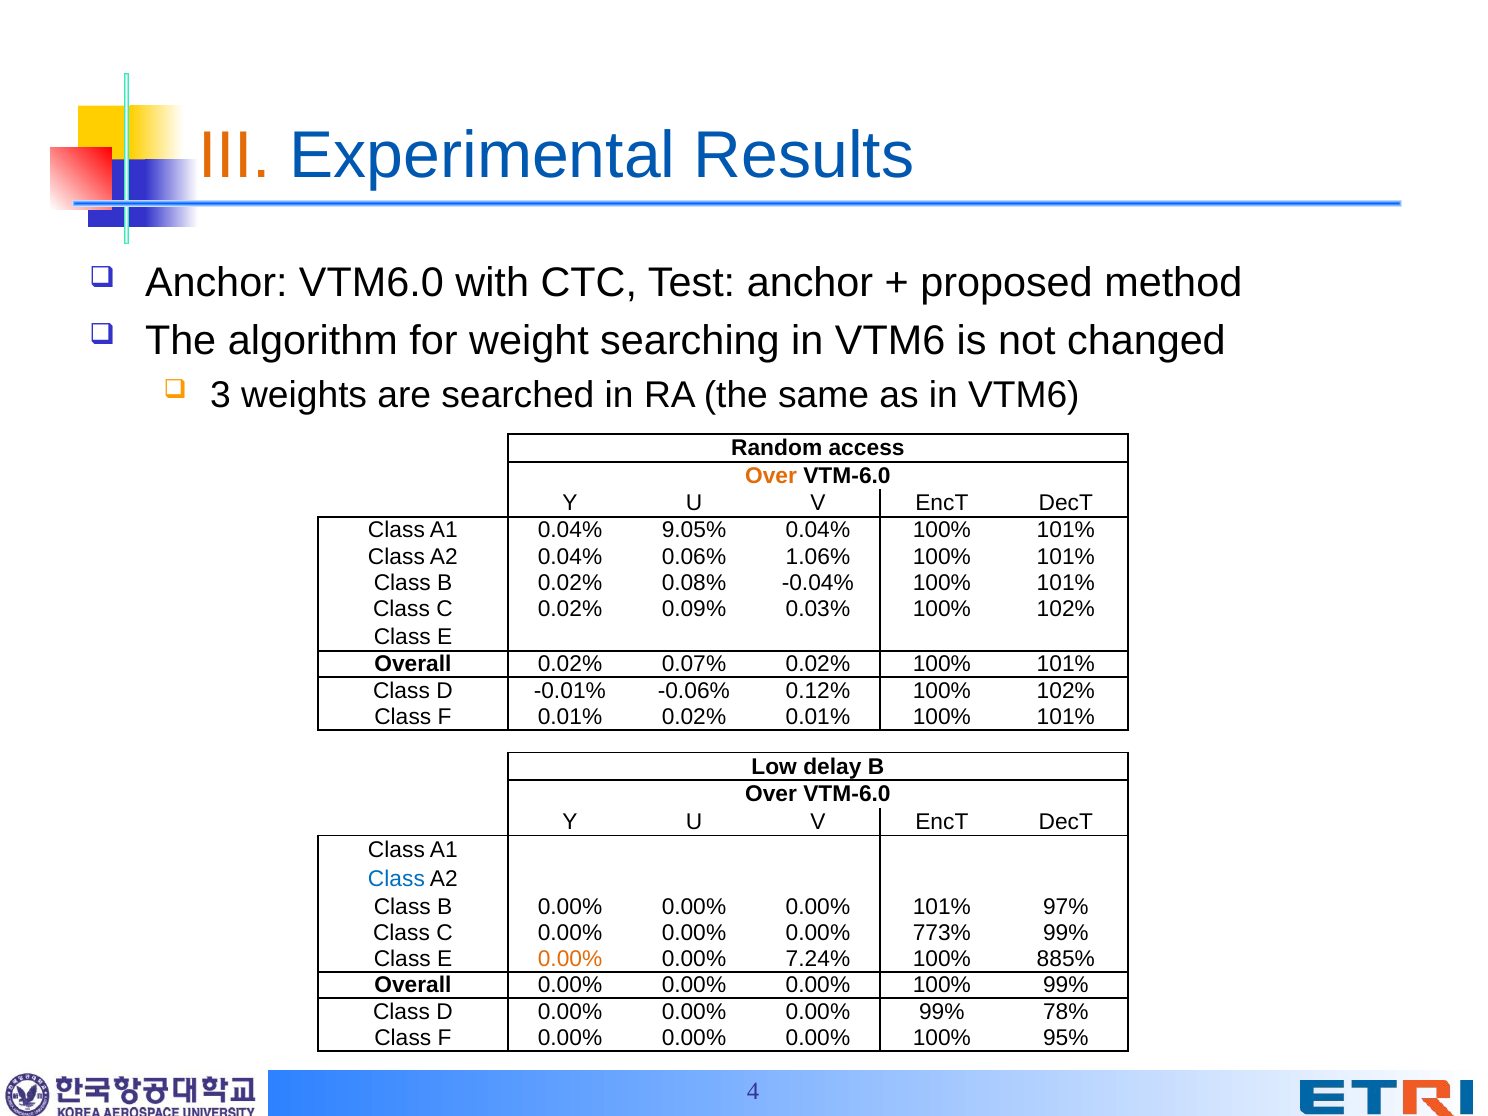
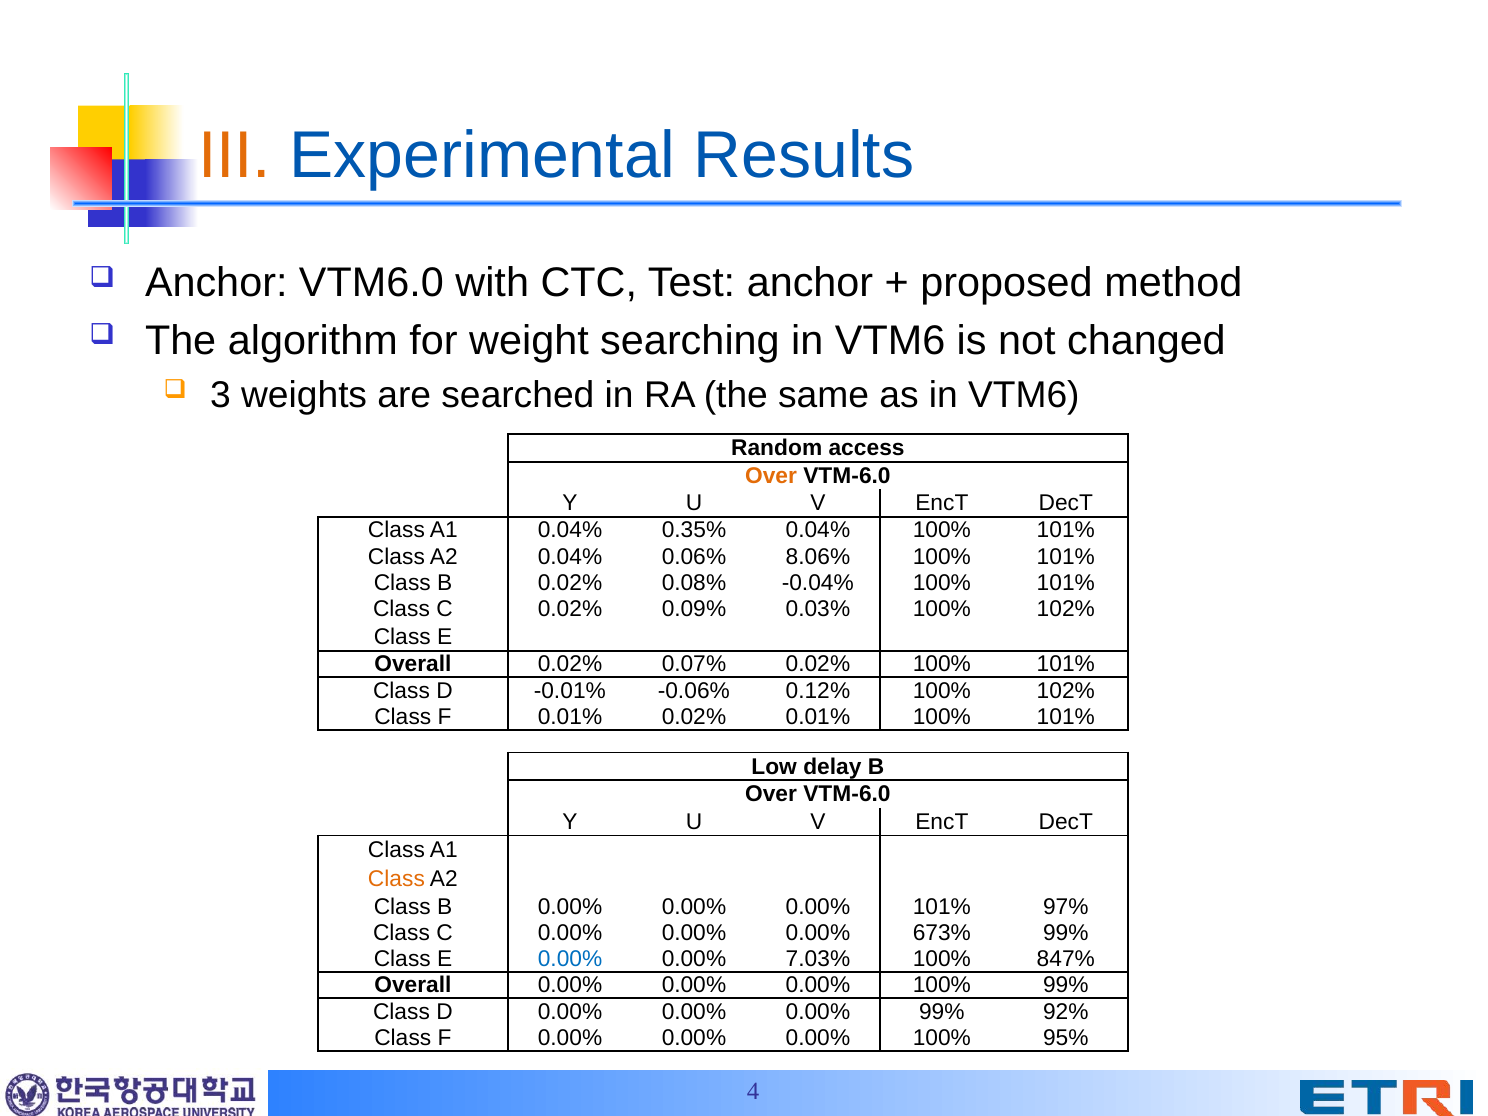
9.05%: 9.05% -> 0.35%
1.06%: 1.06% -> 8.06%
Class at (396, 879) colour: blue -> orange
773%: 773% -> 673%
0.00% at (570, 959) colour: orange -> blue
7.24%: 7.24% -> 7.03%
885%: 885% -> 847%
78%: 78% -> 92%
